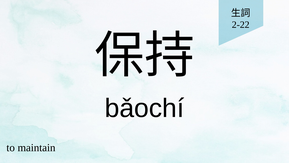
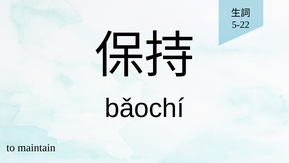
2-22: 2-22 -> 5-22
